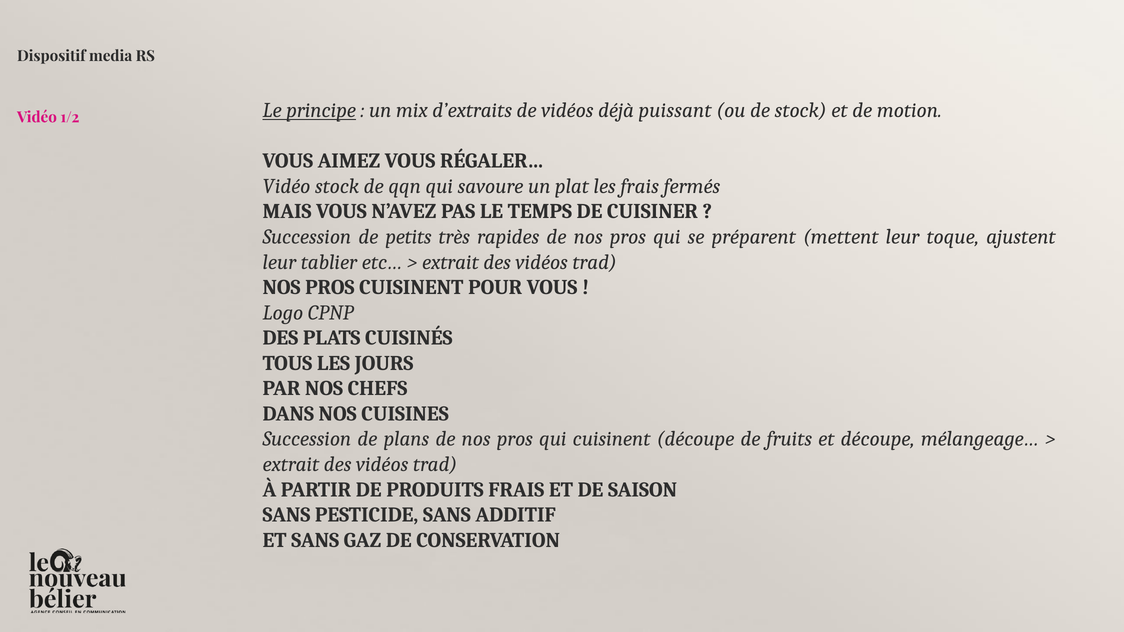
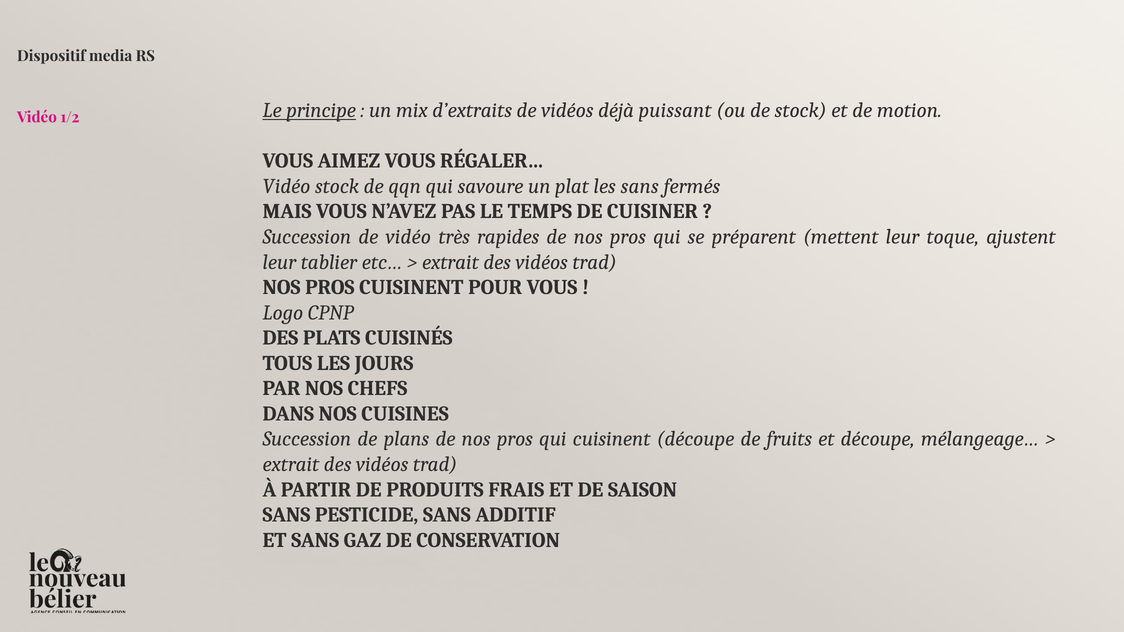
les frais: frais -> sans
de petits: petits -> vidéo
